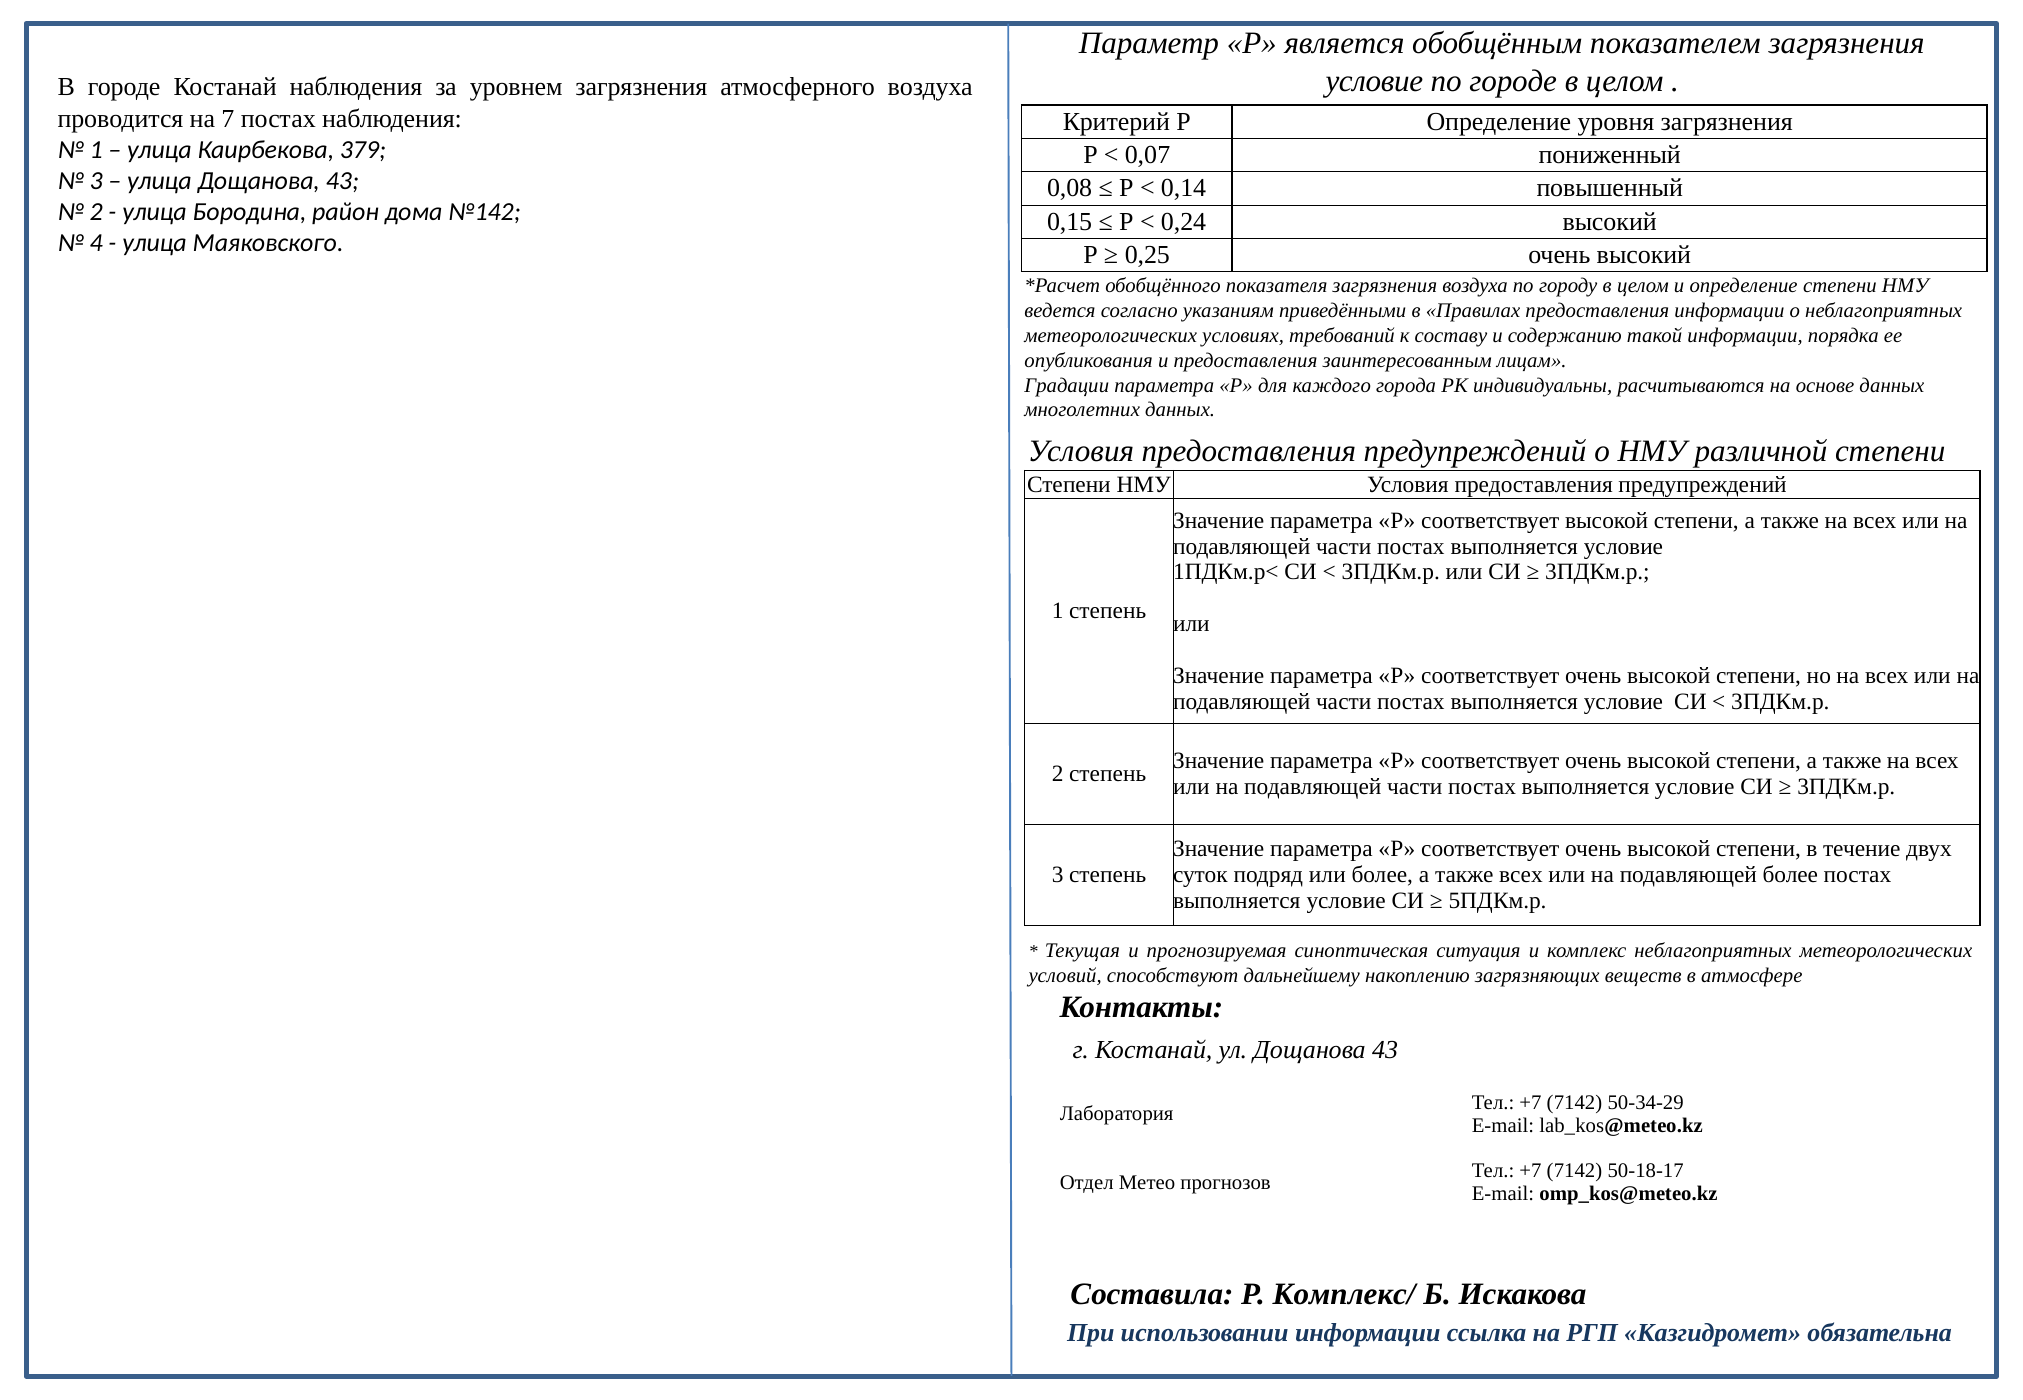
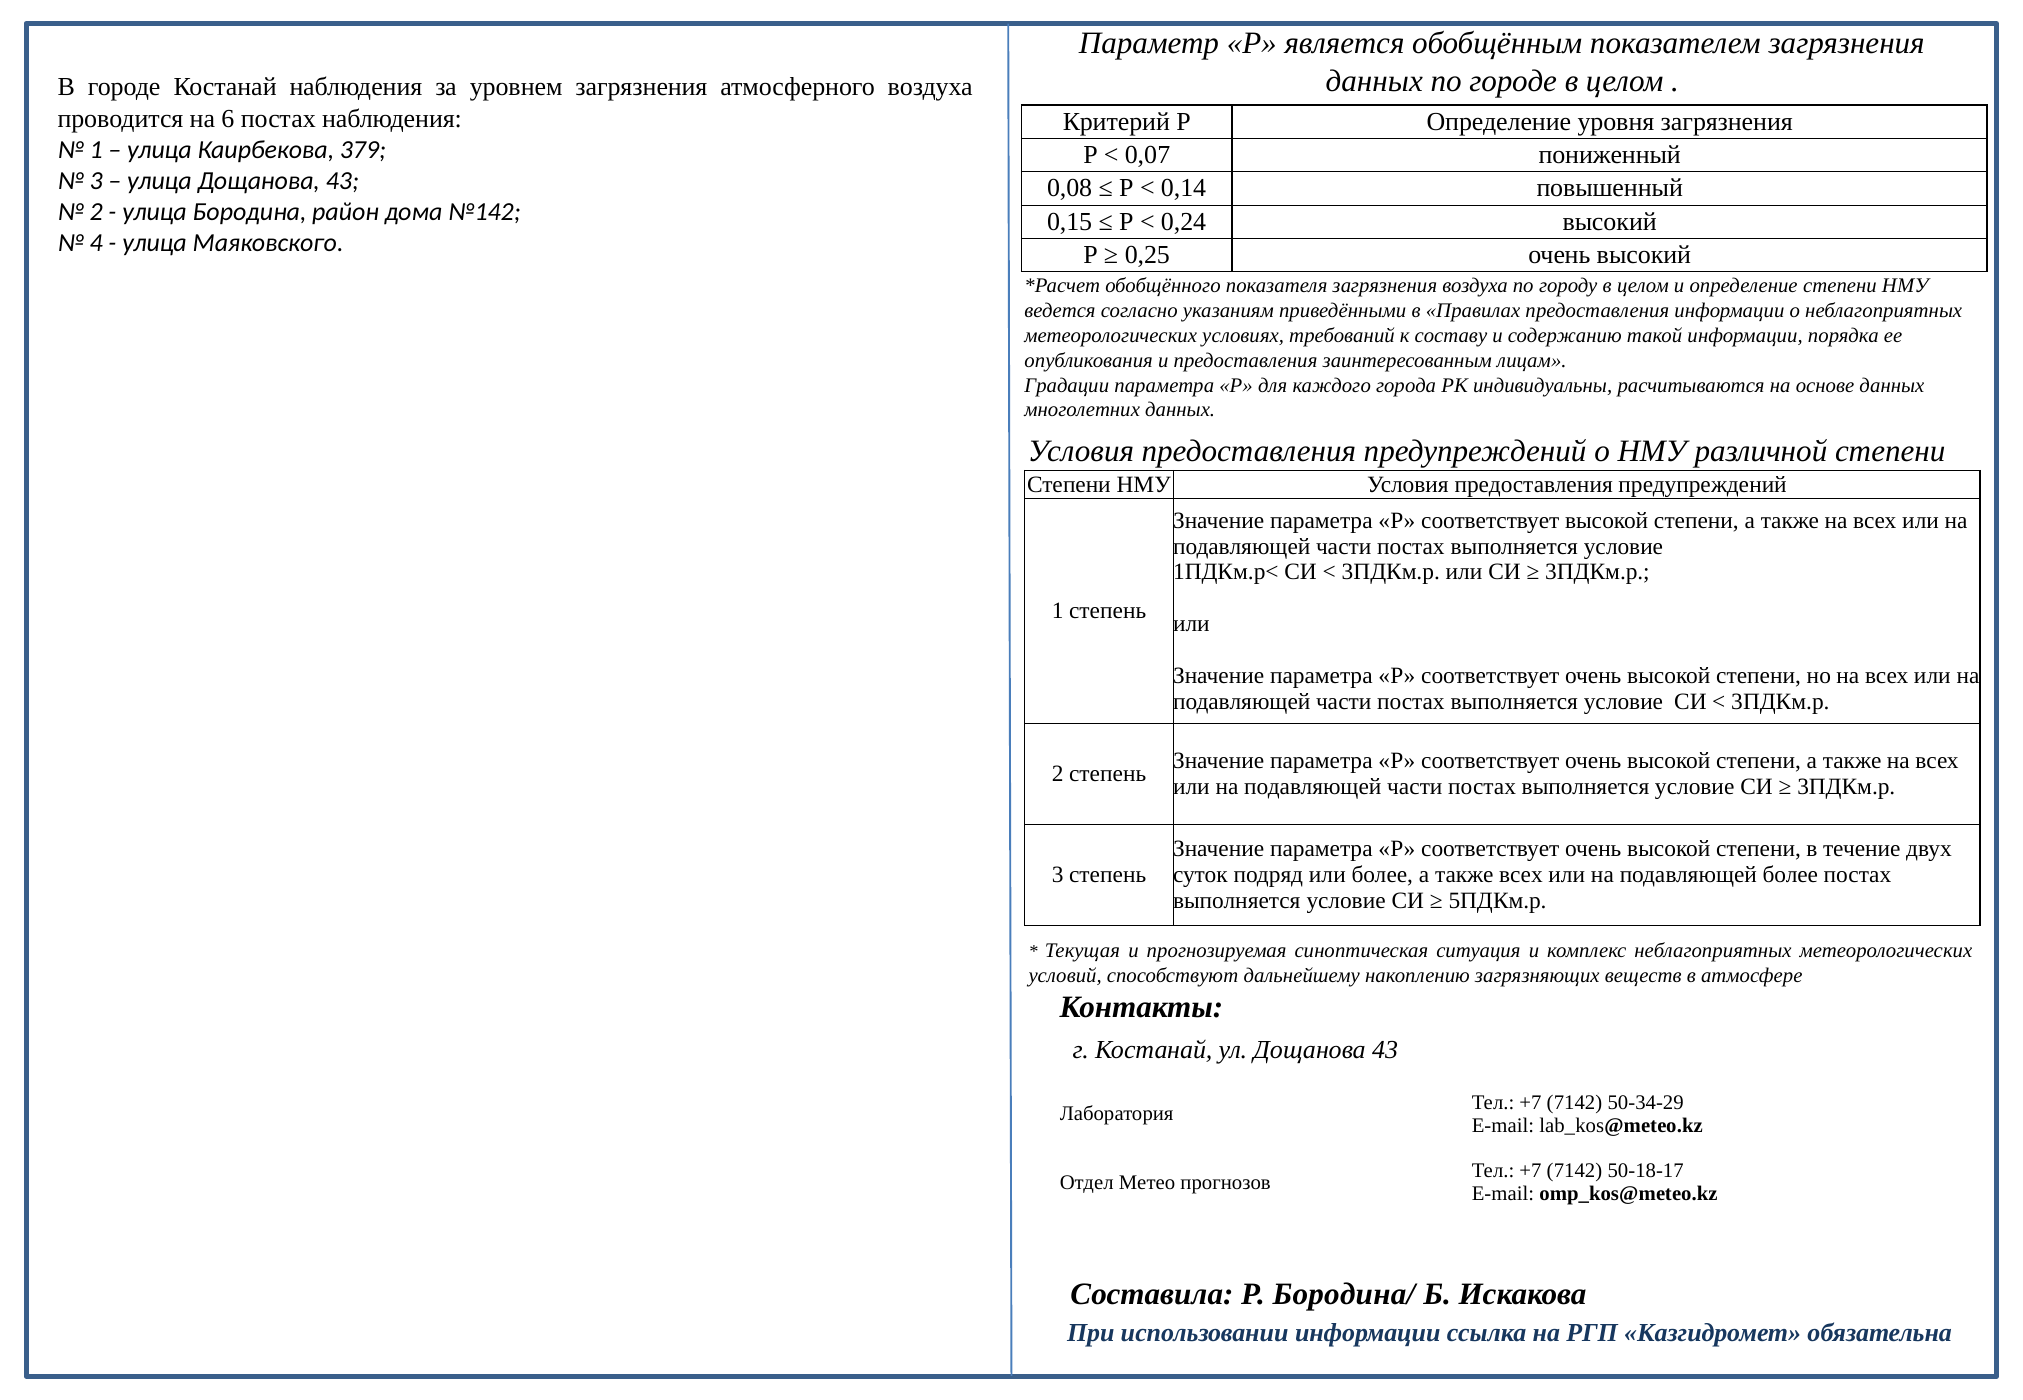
условие at (1374, 81): условие -> данных
7: 7 -> 6
Комплекс/: Комплекс/ -> Бородина/
